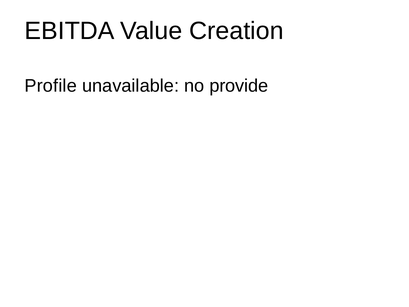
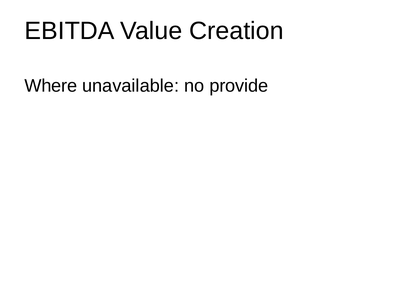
Profile: Profile -> Where
